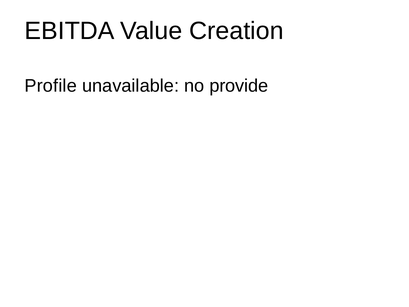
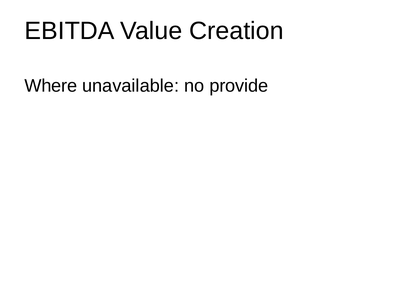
Profile: Profile -> Where
